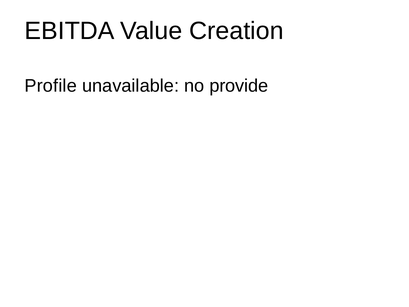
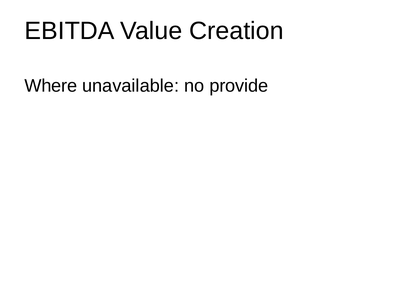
Profile: Profile -> Where
